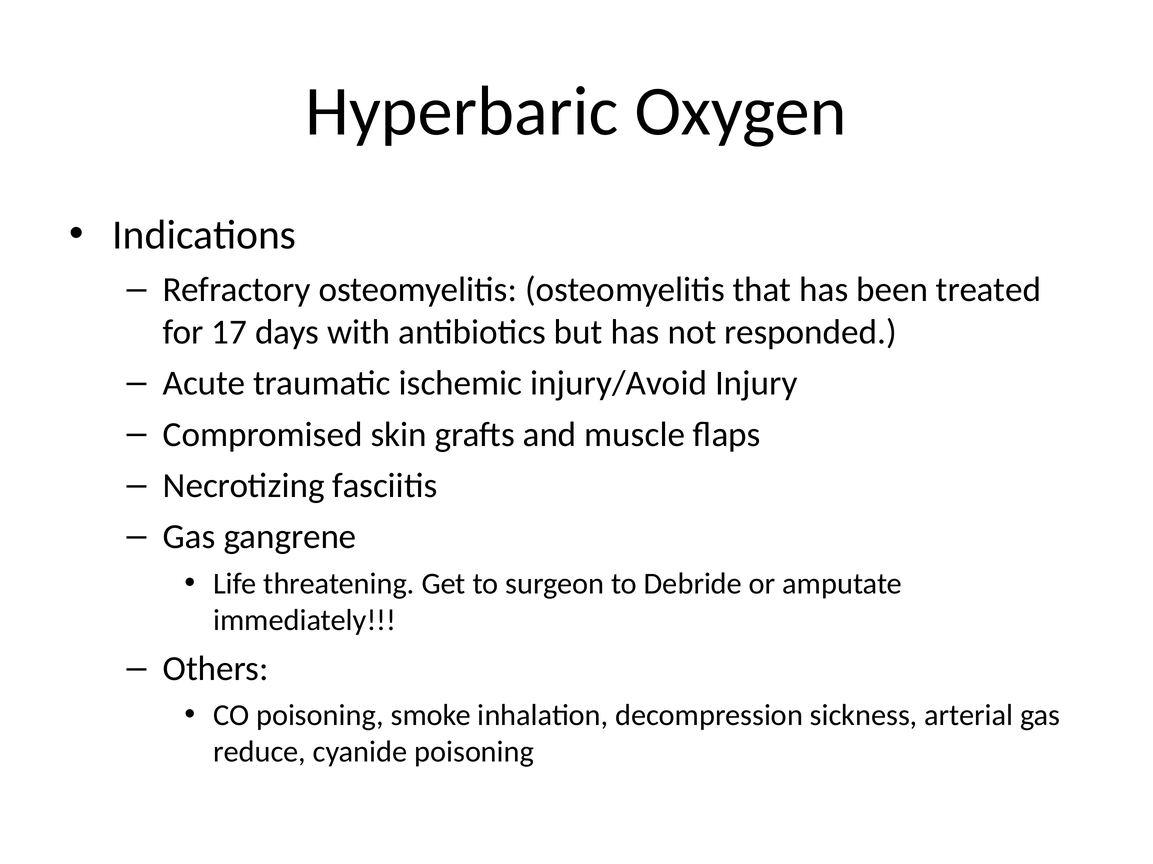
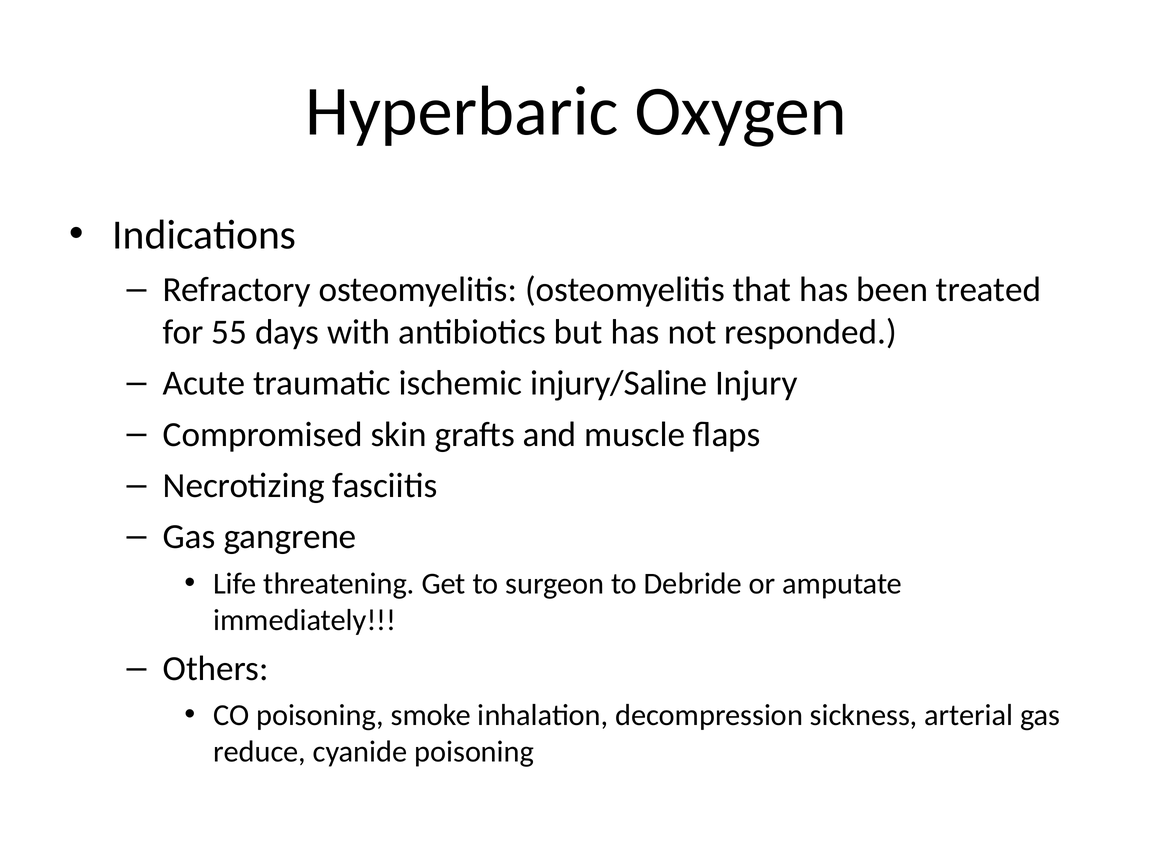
17: 17 -> 55
injury/Avoid: injury/Avoid -> injury/Saline
